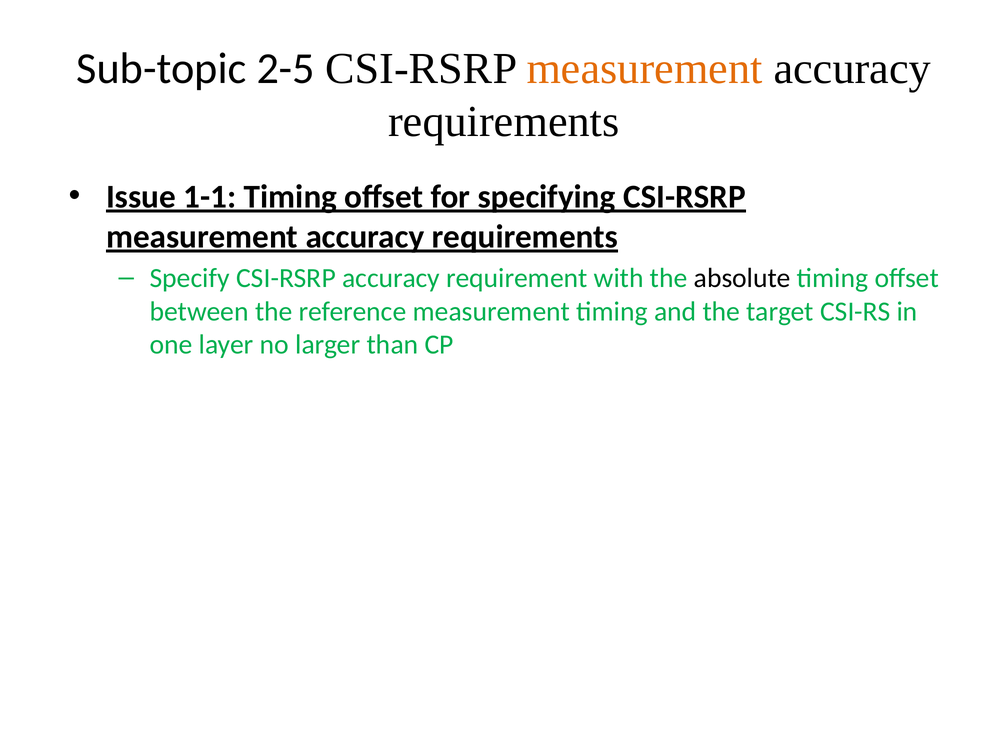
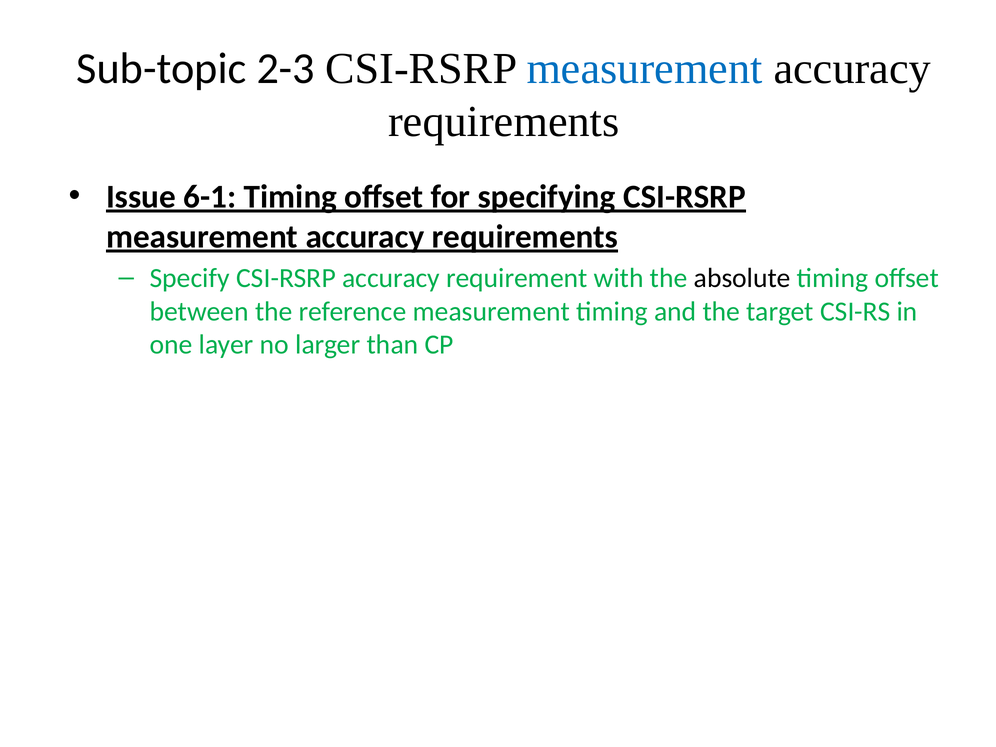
2-5: 2-5 -> 2-3
measurement at (645, 69) colour: orange -> blue
1-1: 1-1 -> 6-1
